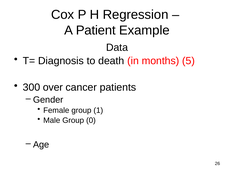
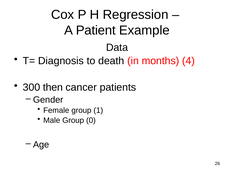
5: 5 -> 4
over: over -> then
